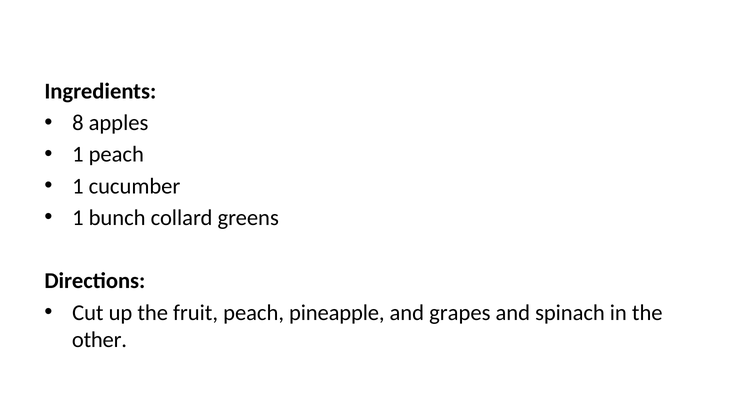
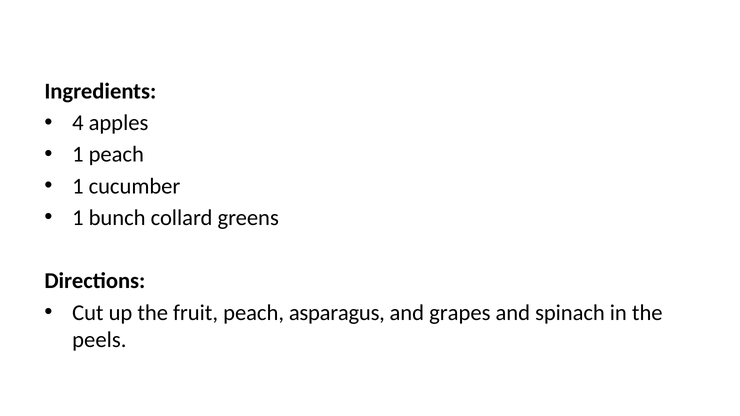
8: 8 -> 4
pineapple: pineapple -> asparagus
other: other -> peels
